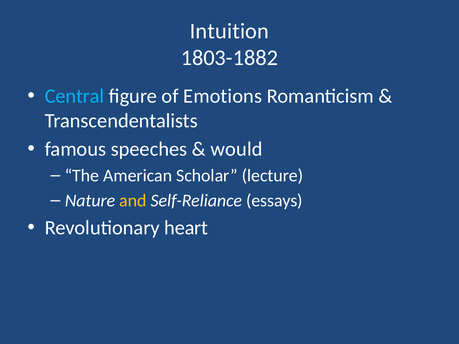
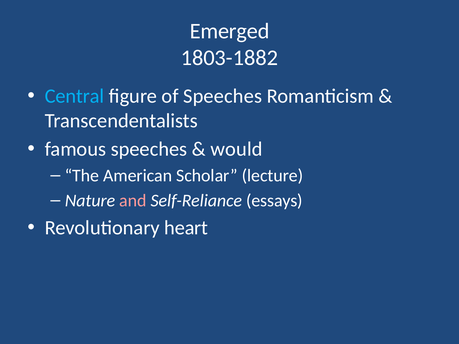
Intuition: Intuition -> Emerged
of Emotions: Emotions -> Speeches
and colour: yellow -> pink
